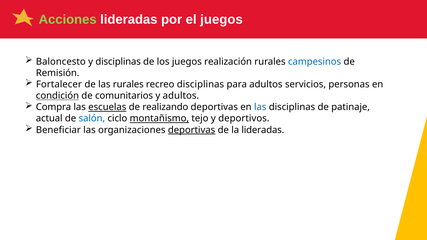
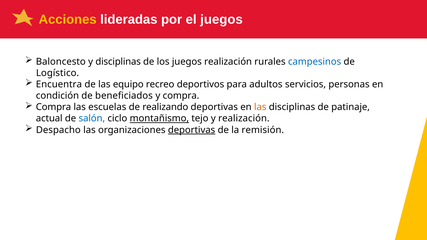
Acciones colour: light green -> yellow
Remisión: Remisión -> Logístico
Fortalecer: Fortalecer -> Encuentra
las rurales: rurales -> equipo
recreo disciplinas: disciplinas -> deportivos
condición underline: present -> none
comunitarios: comunitarios -> beneficiados
y adultos: adultos -> compra
escuelas underline: present -> none
las at (260, 107) colour: blue -> orange
y deportivos: deportivos -> realización
Beneficiar: Beneficiar -> Despacho
la lideradas: lideradas -> remisión
